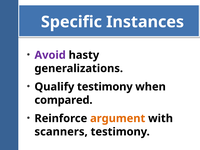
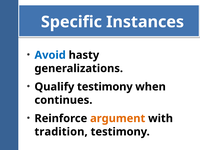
Avoid colour: purple -> blue
compared: compared -> continues
scanners: scanners -> tradition
